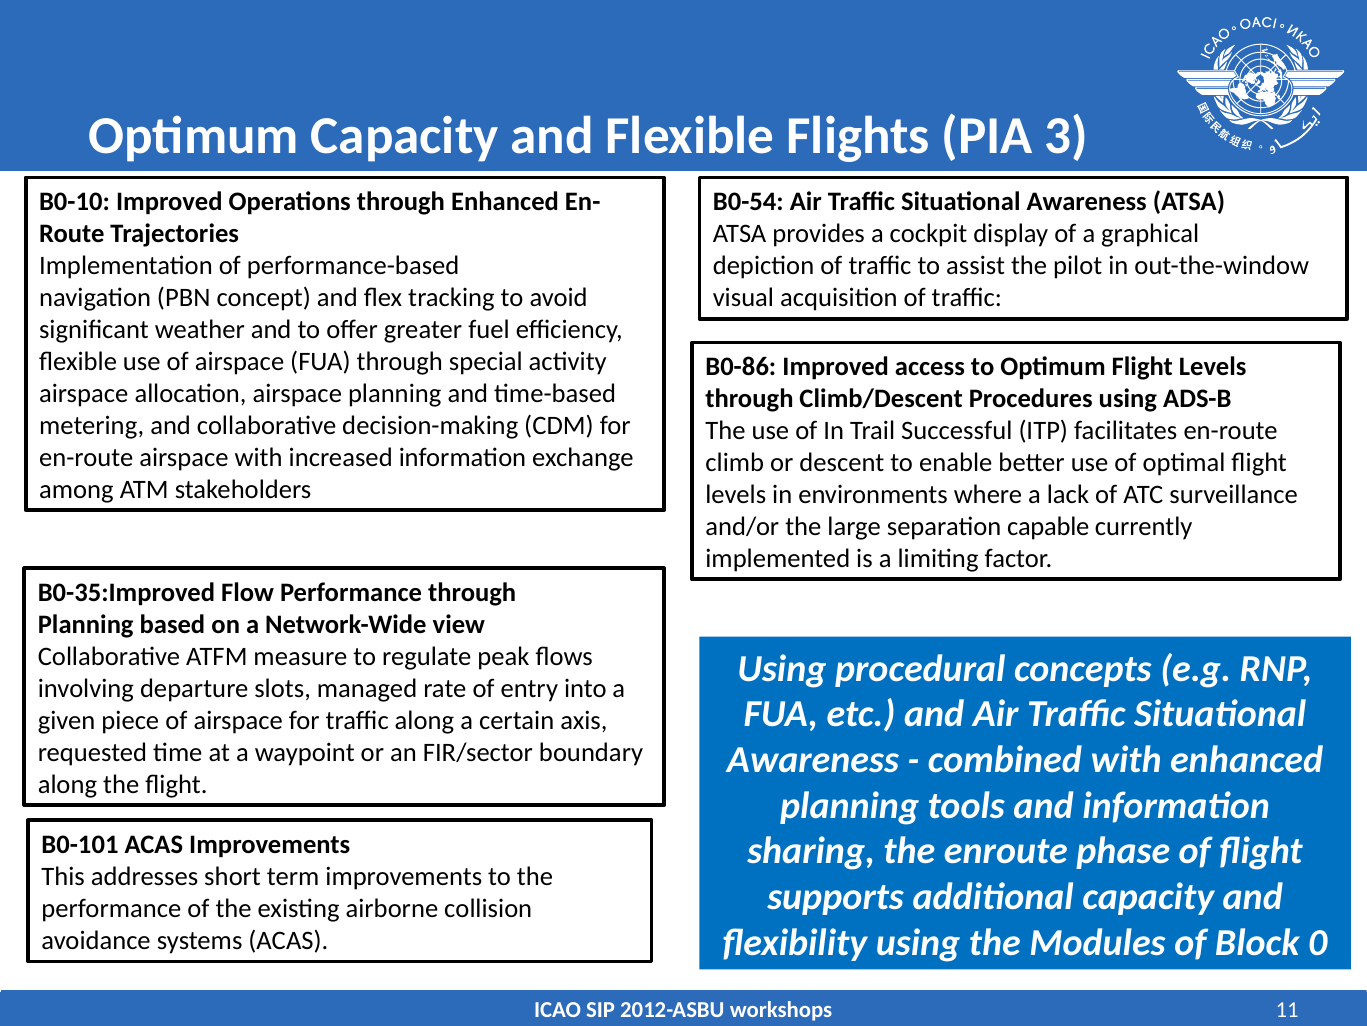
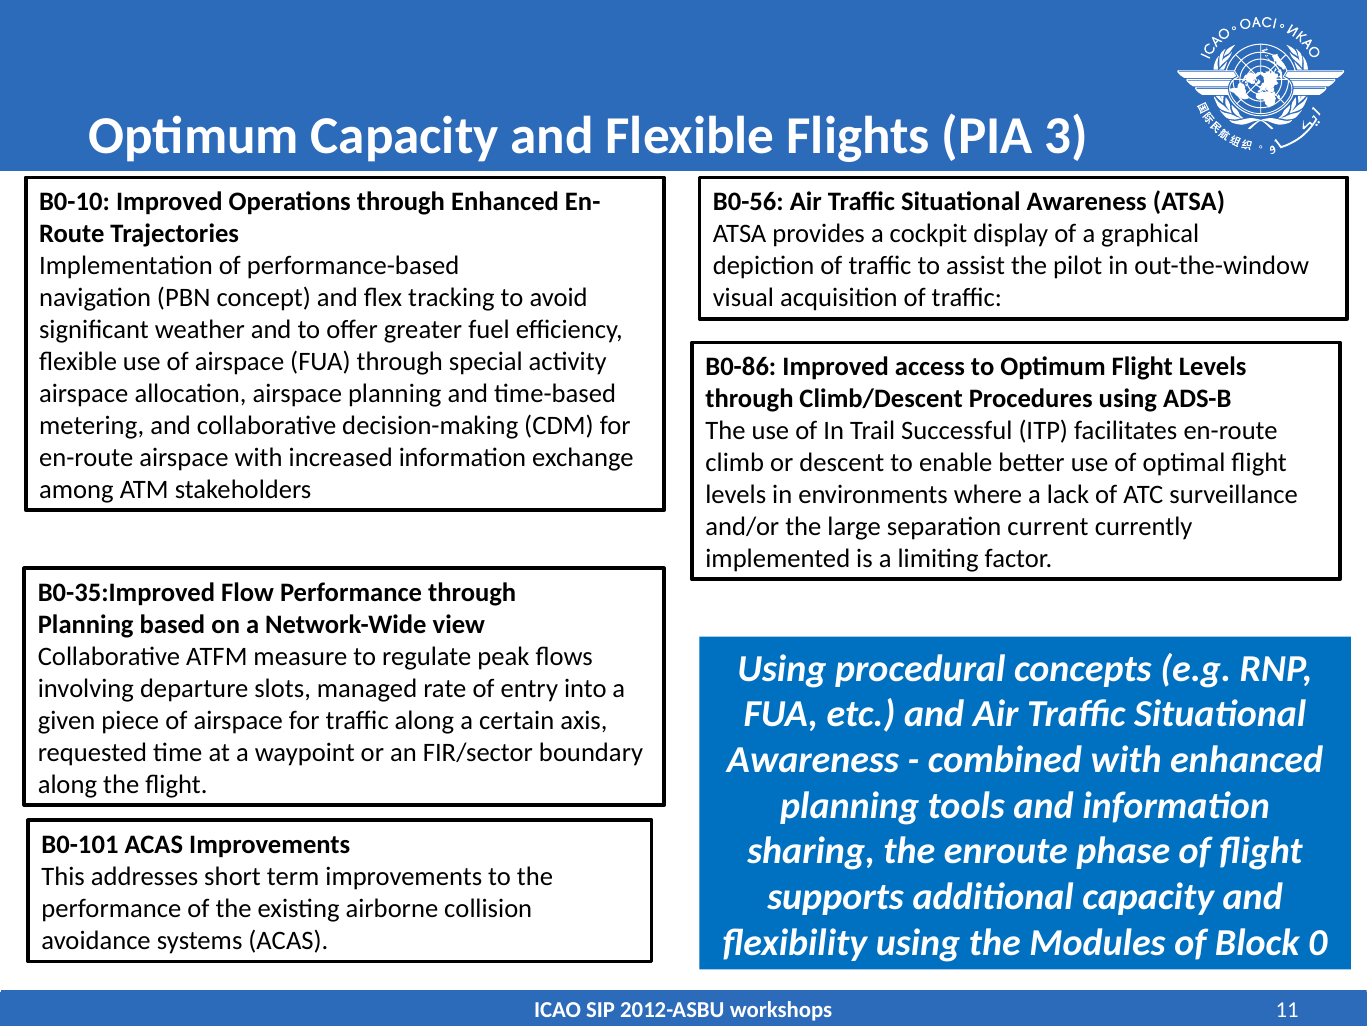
B0-54: B0-54 -> B0-56
capable: capable -> current
